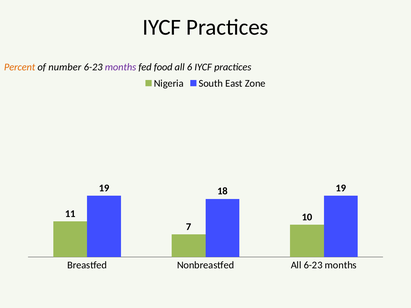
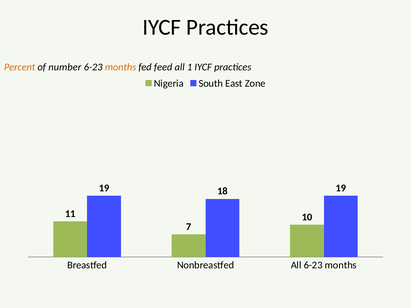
months at (121, 67) colour: purple -> orange
food: food -> feed
6: 6 -> 1
